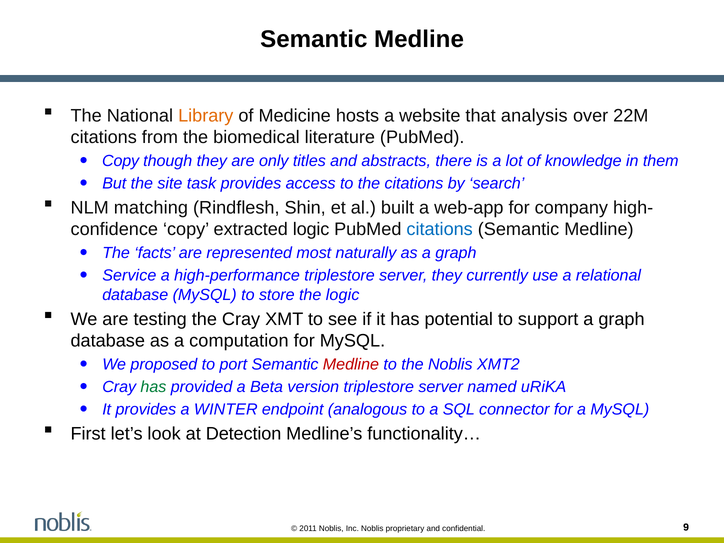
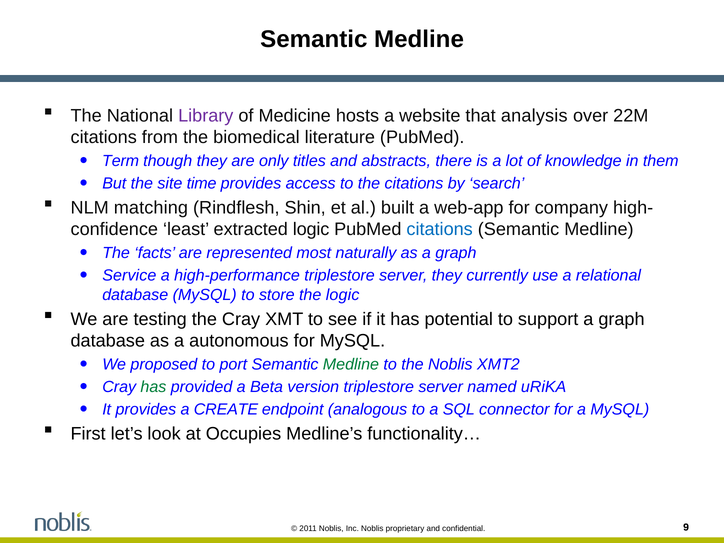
Library colour: orange -> purple
Copy at (121, 161): Copy -> Term
task: task -> time
copy at (186, 229): copy -> least
computation: computation -> autonomous
Medline at (351, 364) colour: red -> green
WINTER: WINTER -> CREATE
Detection: Detection -> Occupies
